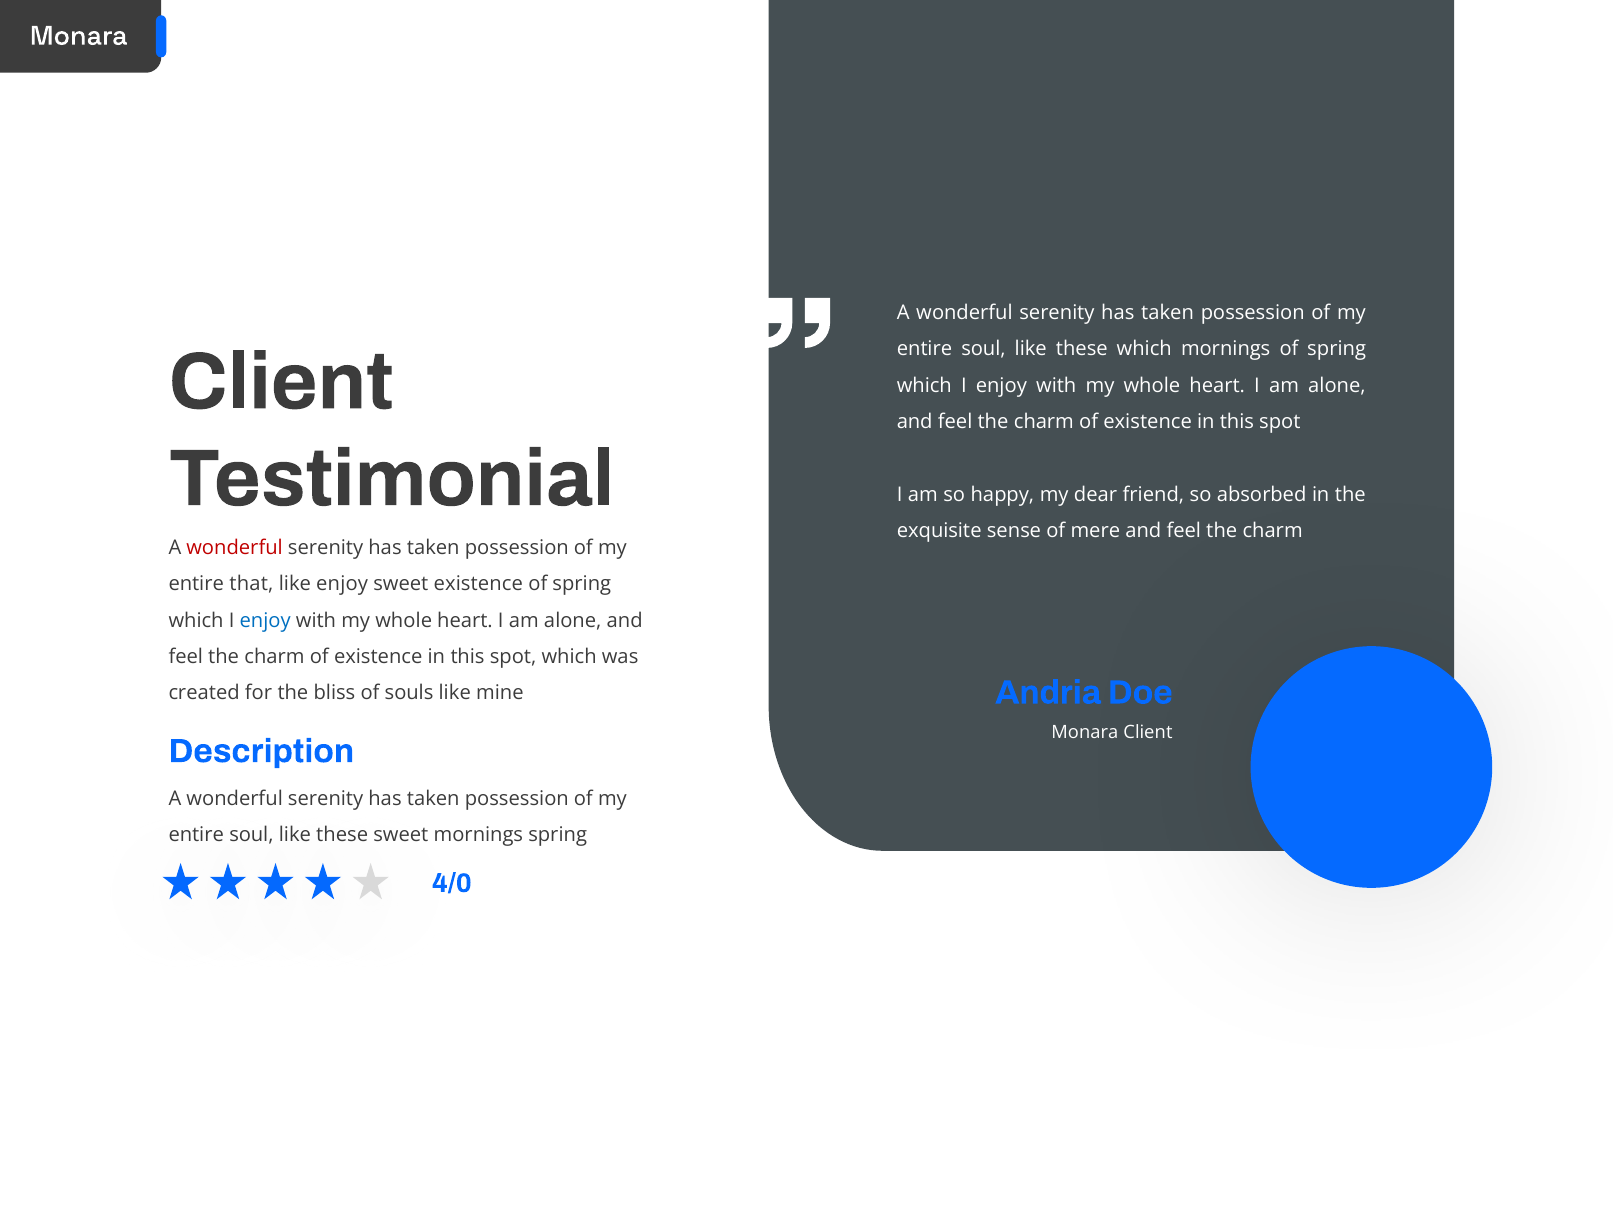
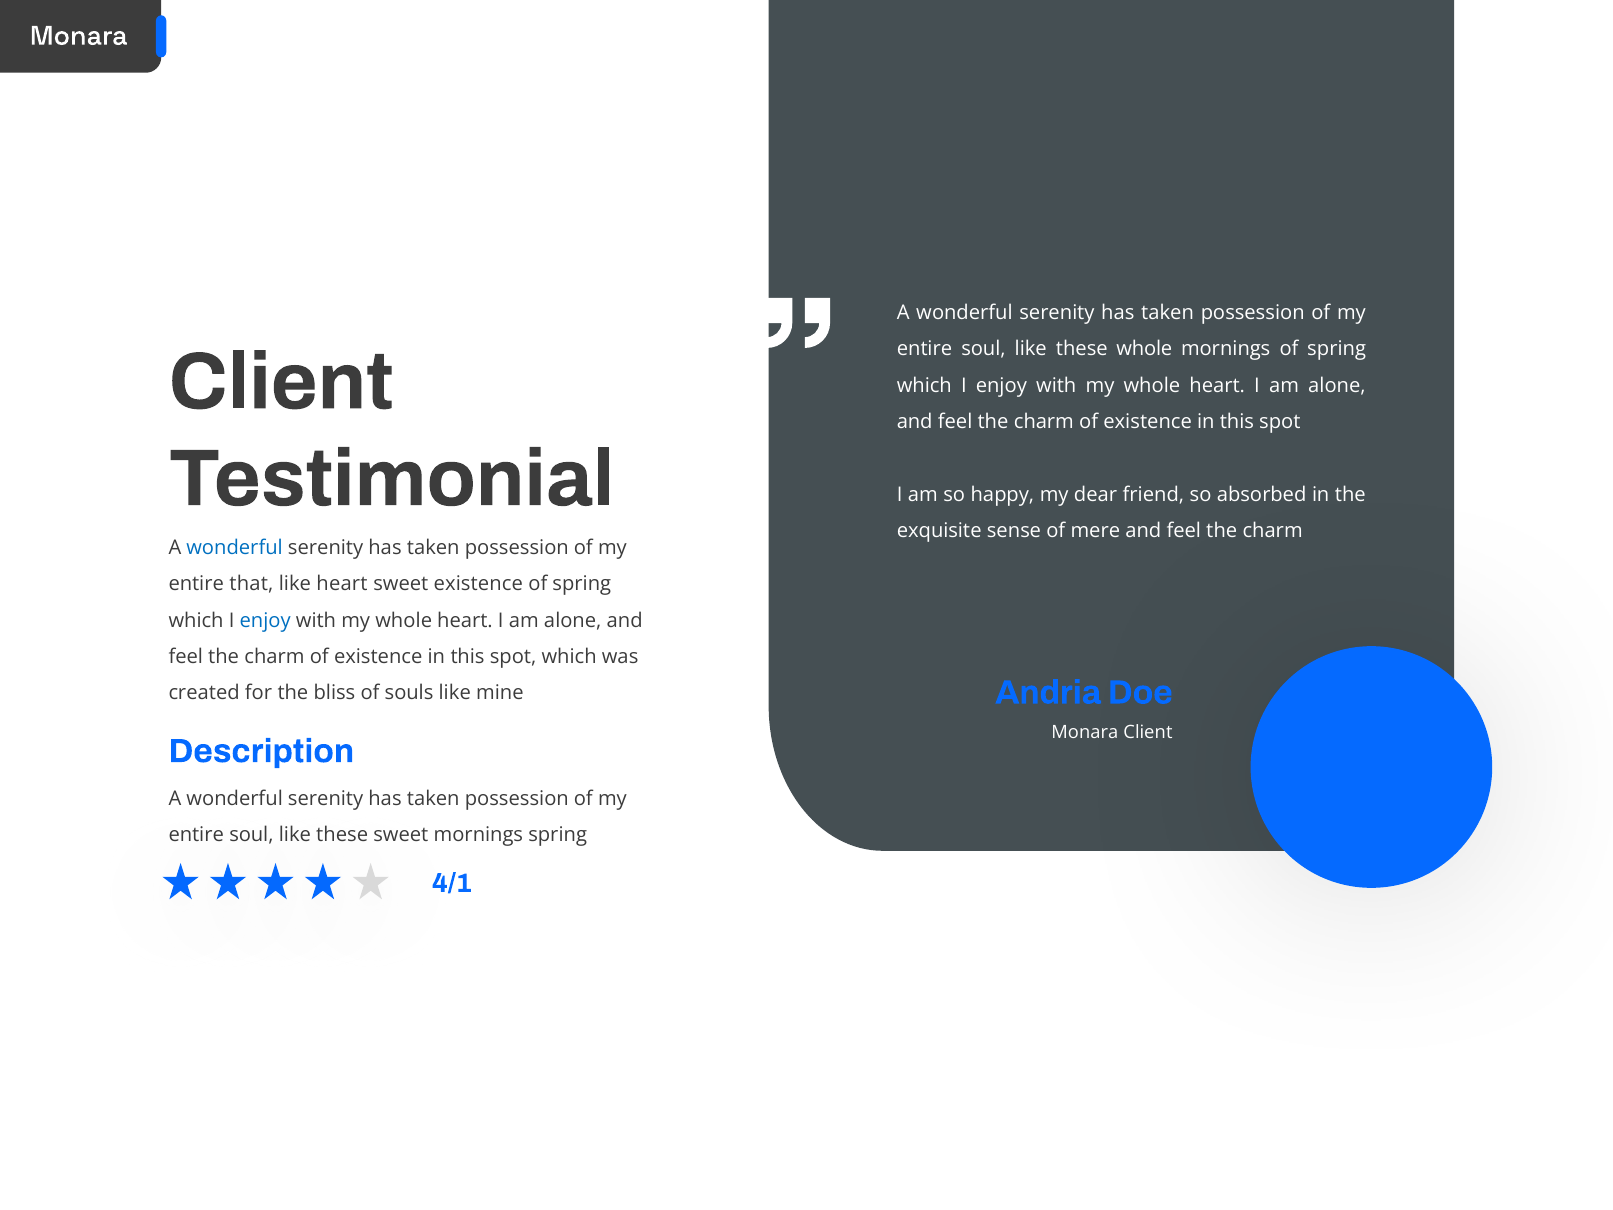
these which: which -> whole
wonderful at (235, 548) colour: red -> blue
like enjoy: enjoy -> heart
4/0: 4/0 -> 4/1
